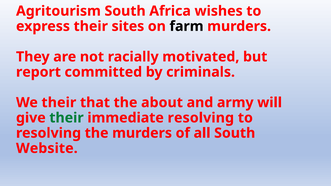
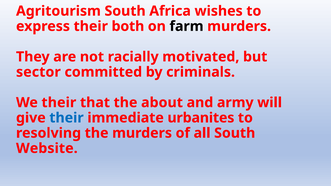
sites: sites -> both
report: report -> sector
their at (67, 118) colour: green -> blue
immediate resolving: resolving -> urbanites
